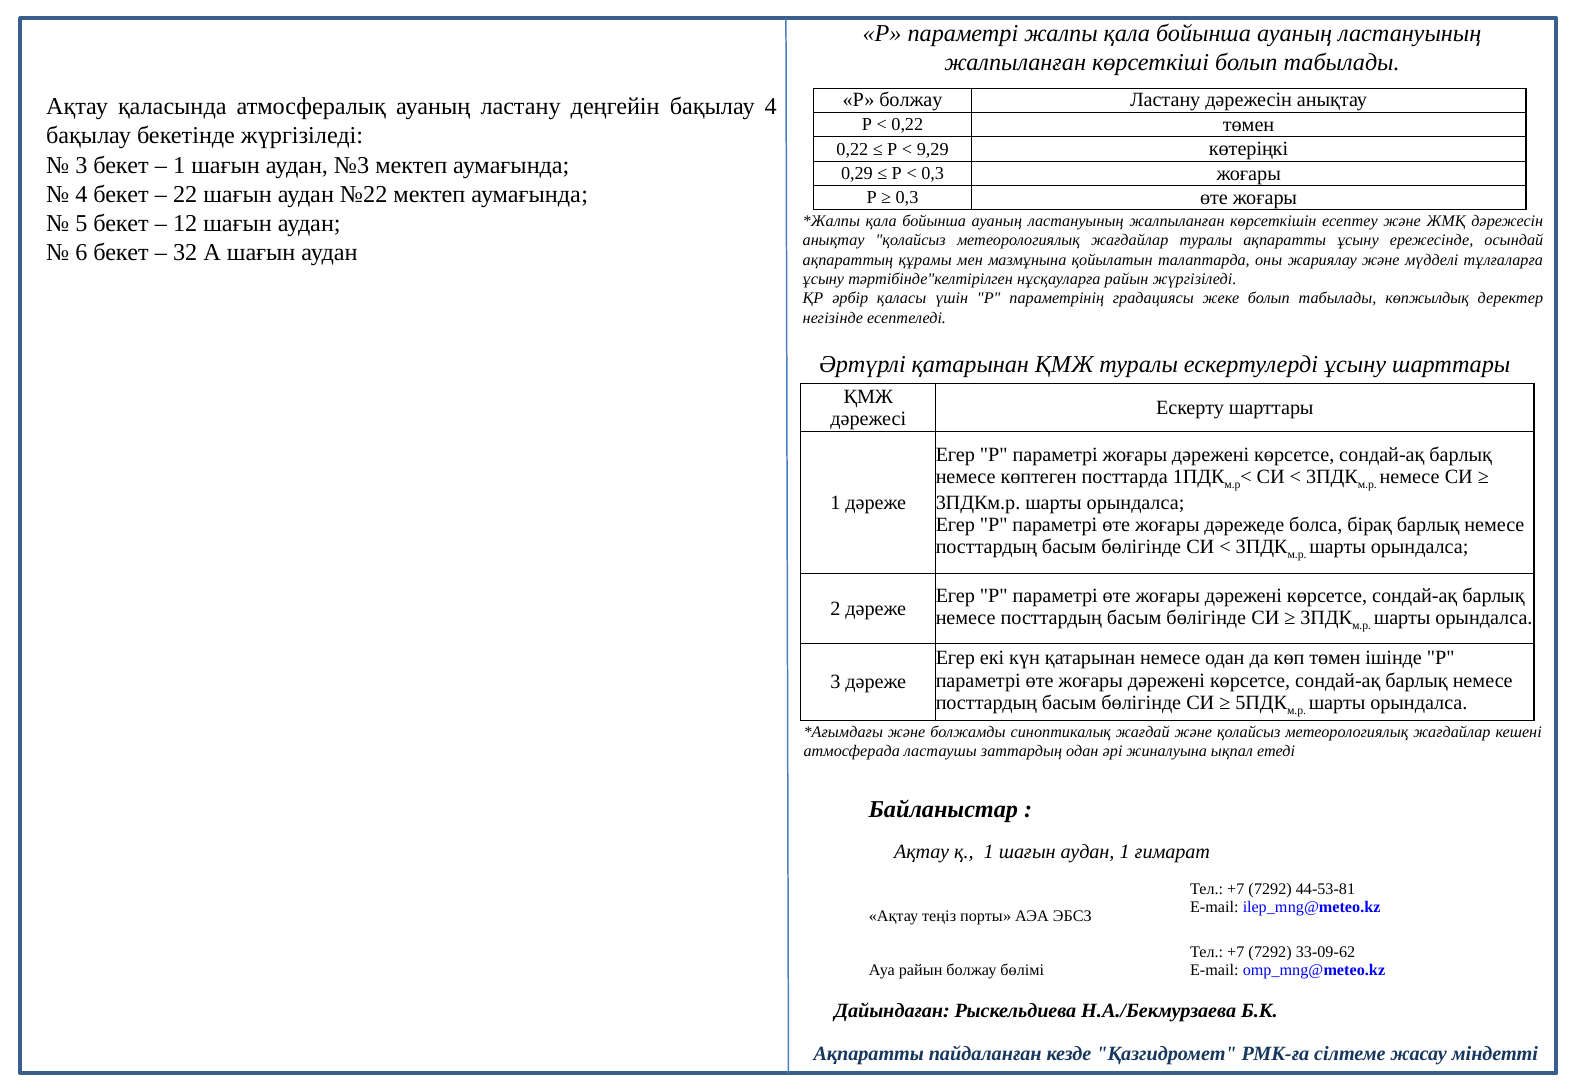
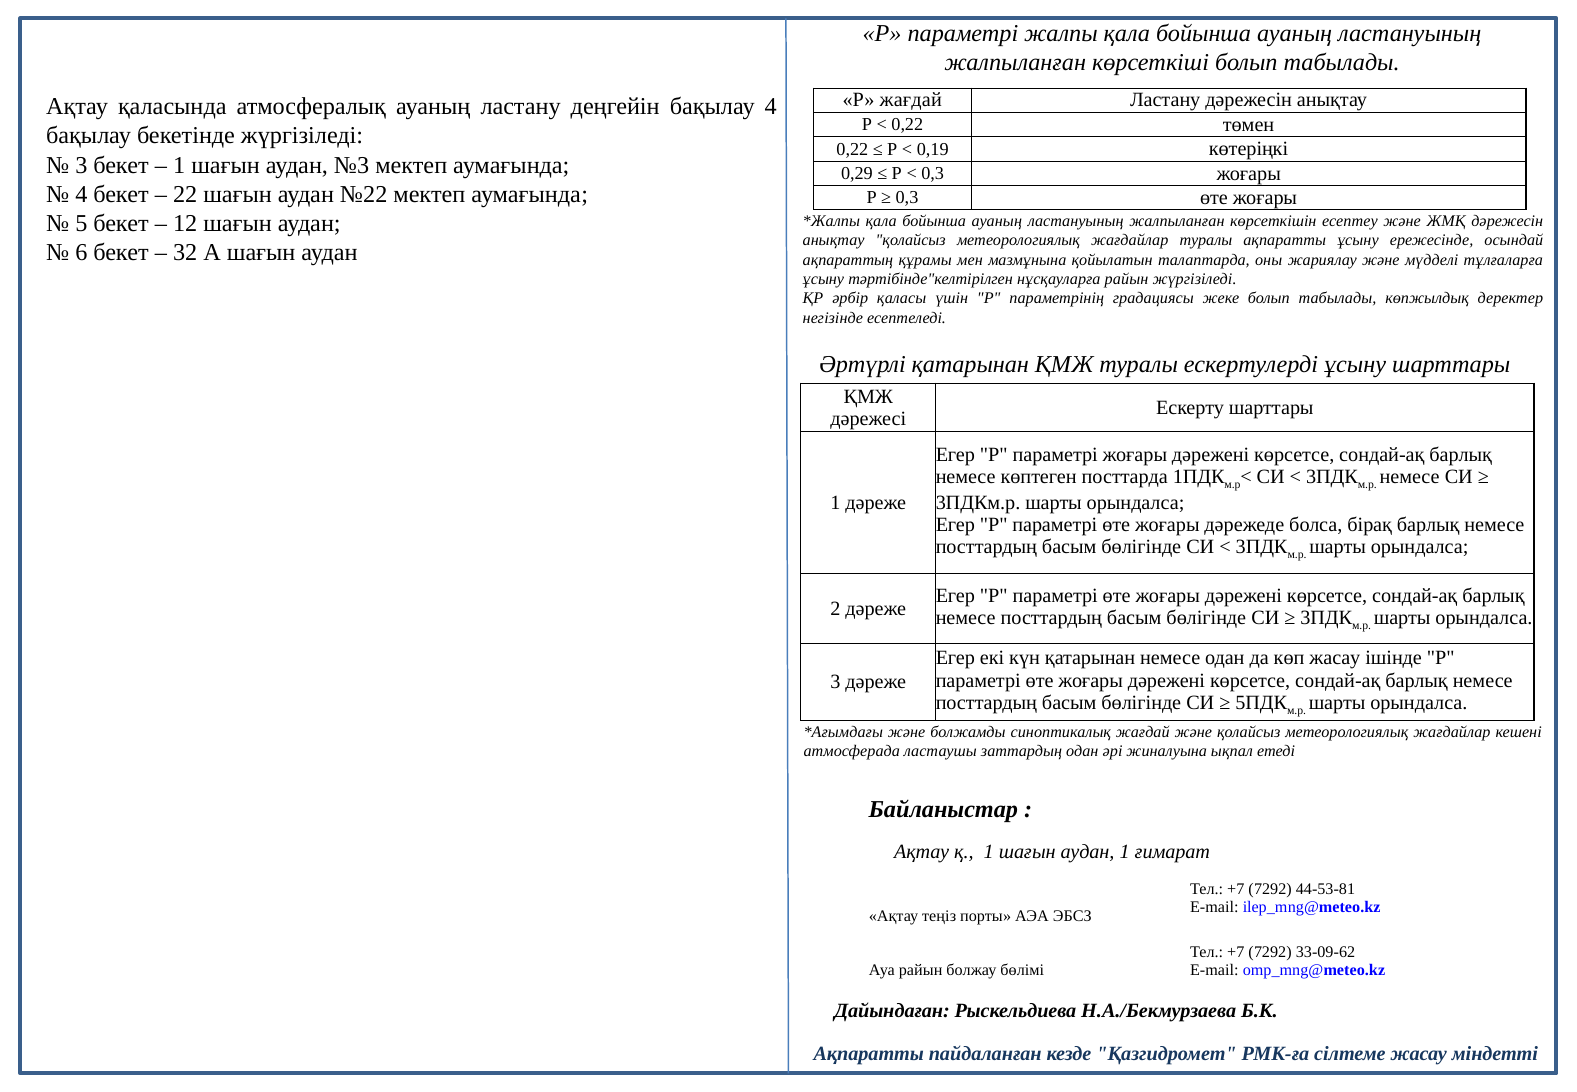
Р болжау: болжау -> жағдай
9,29: 9,29 -> 0,19
көп төмен: төмен -> жасау
